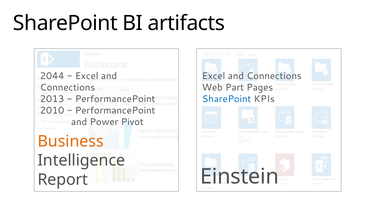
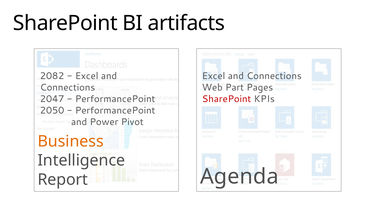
2044: 2044 -> 2082
2013: 2013 -> 2047
SharePoint at (227, 99) colour: blue -> red
2010: 2010 -> 2050
Einstein: Einstein -> Agenda
